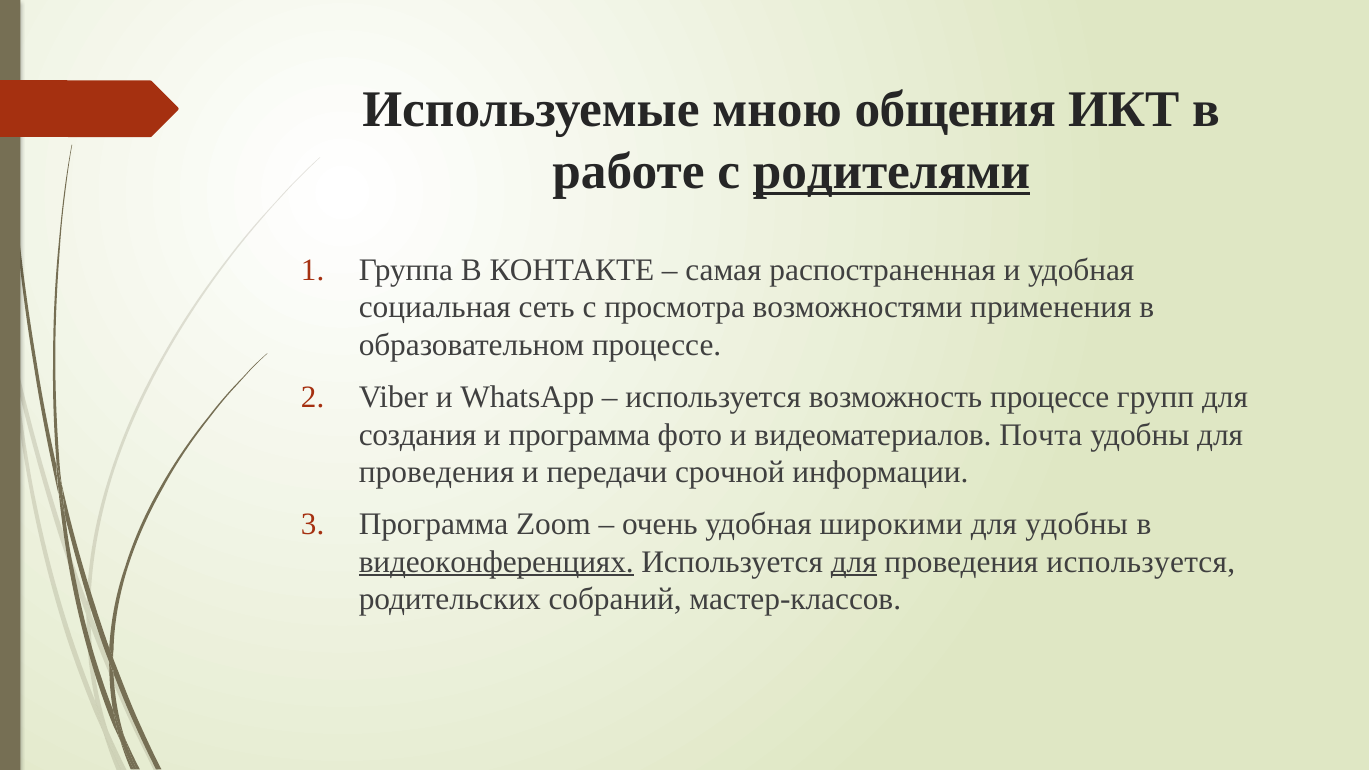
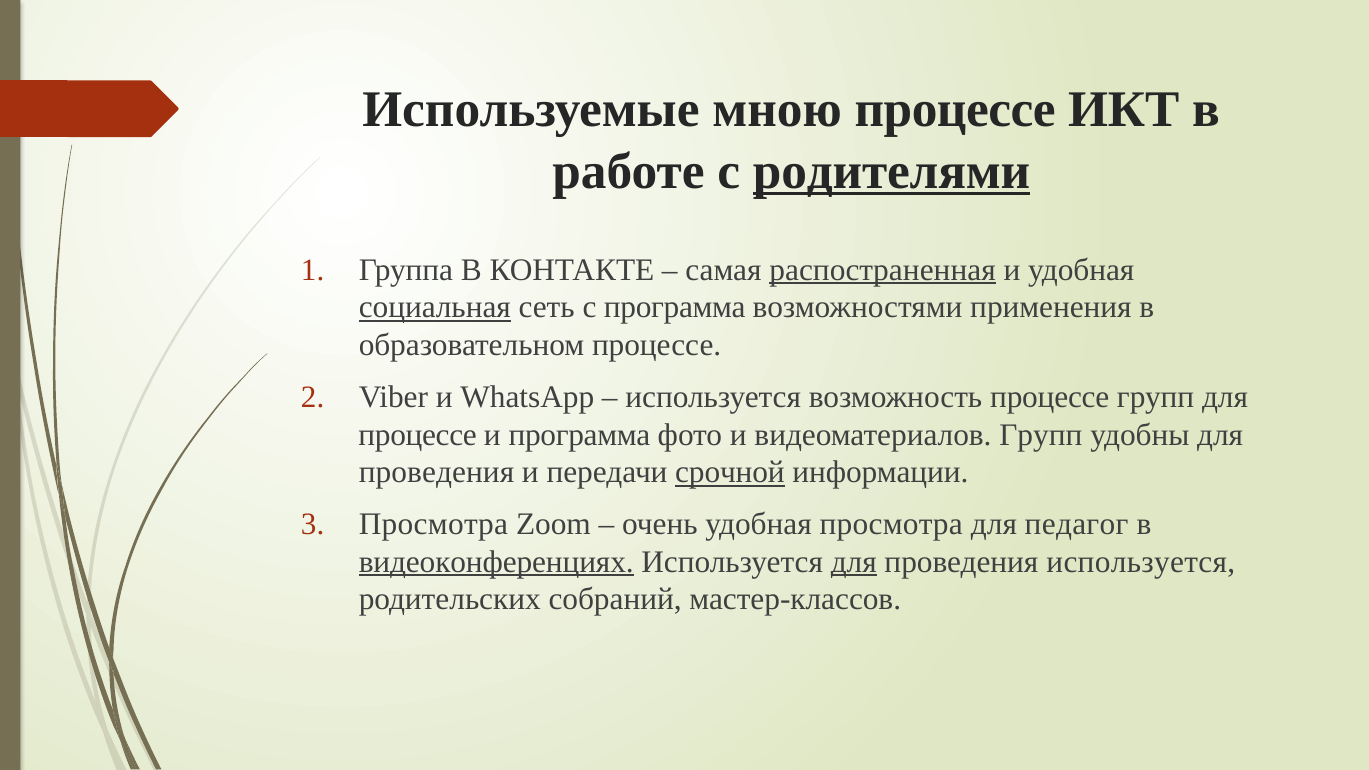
мною общения: общения -> процессе
распостраненная underline: none -> present
социальная underline: none -> present
с просмотра: просмотра -> программа
создания at (418, 435): создания -> процессе
видеоматериалов Почта: Почта -> Групп
срочной underline: none -> present
Программа at (434, 524): Программа -> Просмотра
удобная широкими: широкими -> просмотра
для удобны: удобны -> педагог
